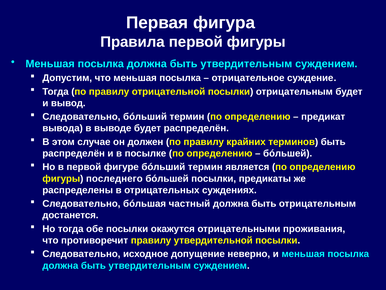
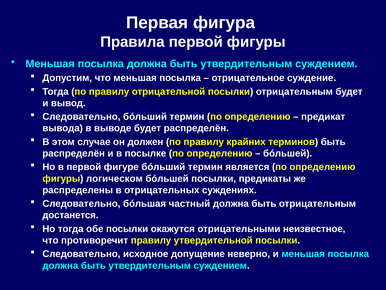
последнего: последнего -> логическом
проживания: проживания -> неизвестное
